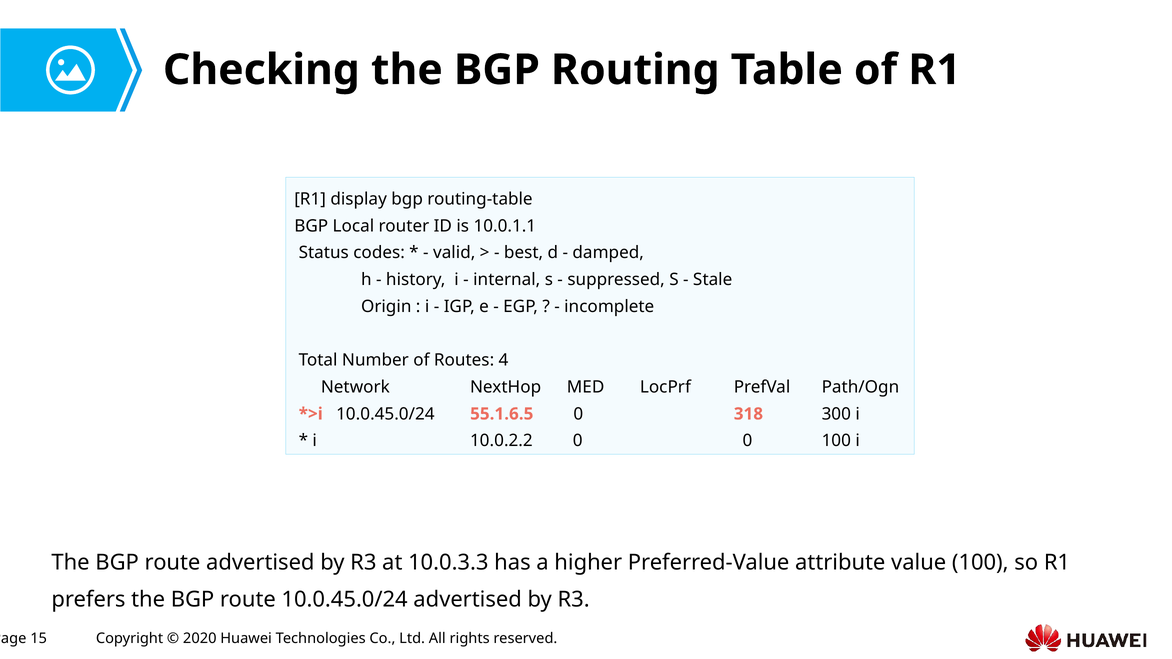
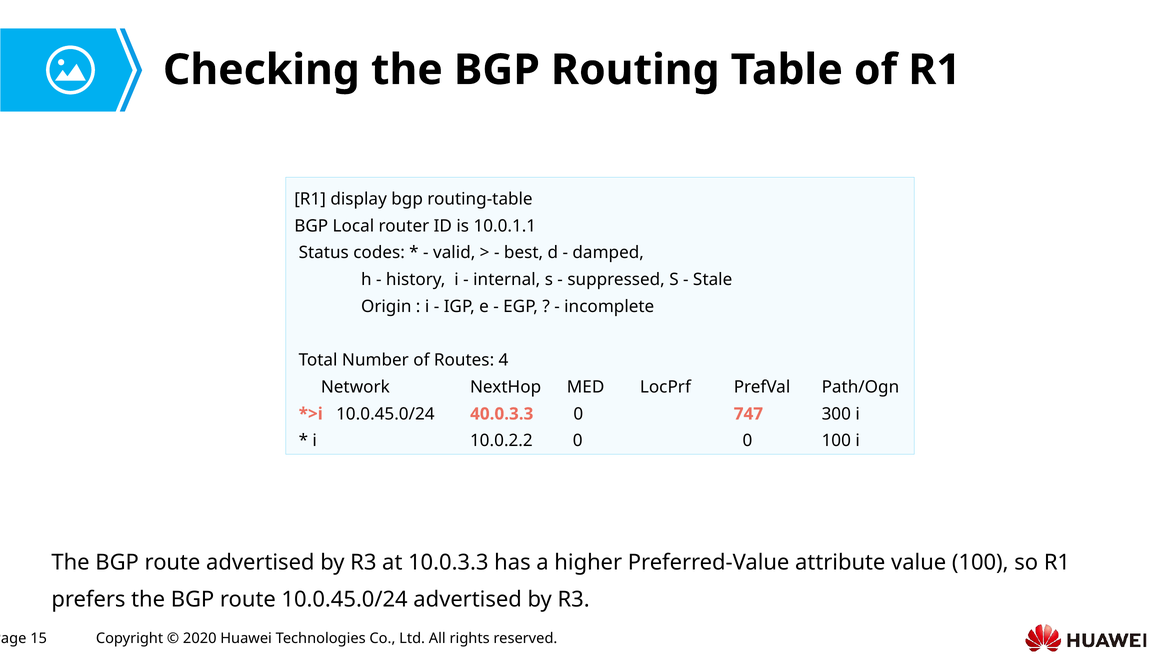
55.1.6.5: 55.1.6.5 -> 40.0.3.3
318: 318 -> 747
